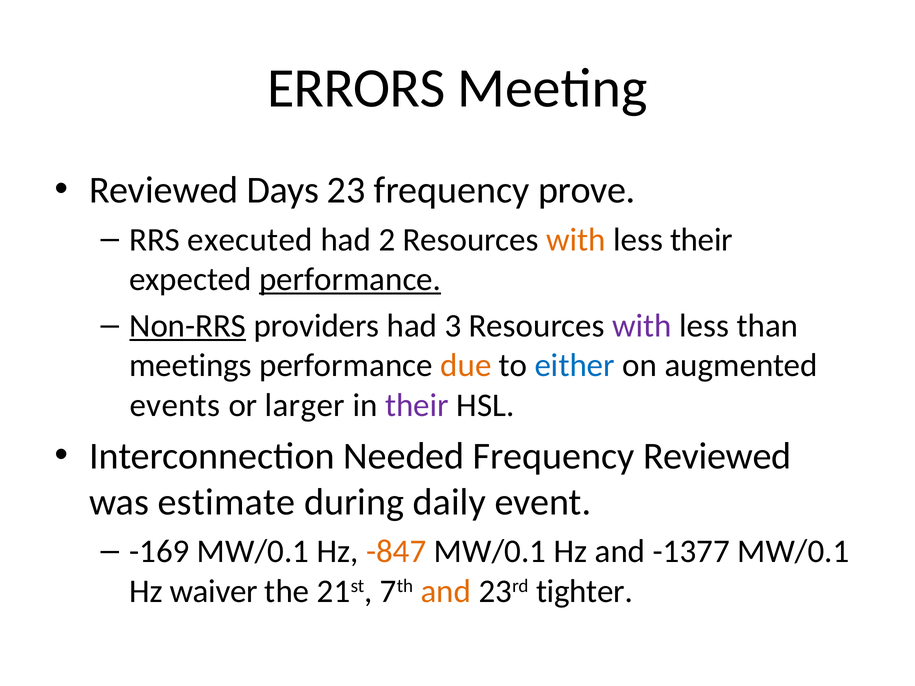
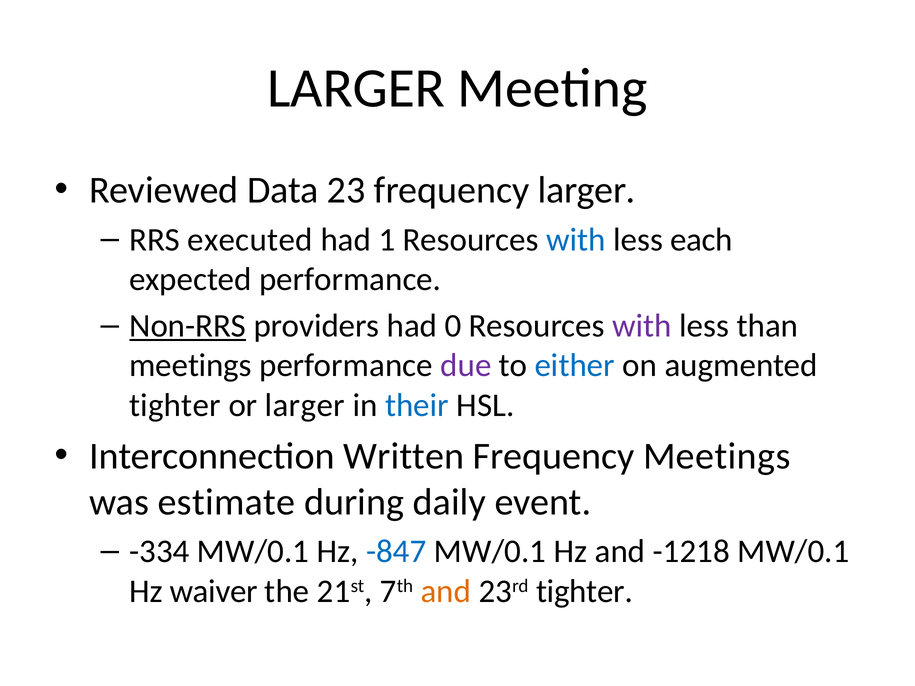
ERRORS at (356, 89): ERRORS -> LARGER
Days: Days -> Data
frequency prove: prove -> larger
2: 2 -> 1
with at (576, 240) colour: orange -> blue
less their: their -> each
performance at (350, 279) underline: present -> none
3: 3 -> 0
due colour: orange -> purple
events at (175, 405): events -> tighter
their at (417, 405) colour: purple -> blue
Needed: Needed -> Written
Frequency Reviewed: Reviewed -> Meetings
-169: -169 -> -334
-847 colour: orange -> blue
-1377: -1377 -> -1218
